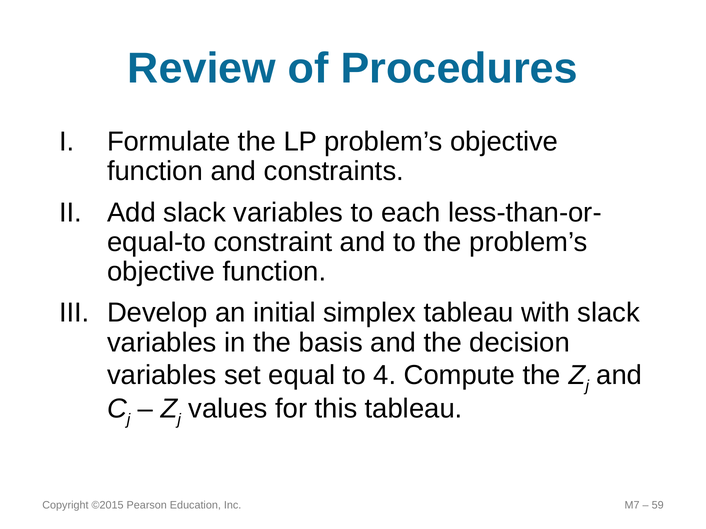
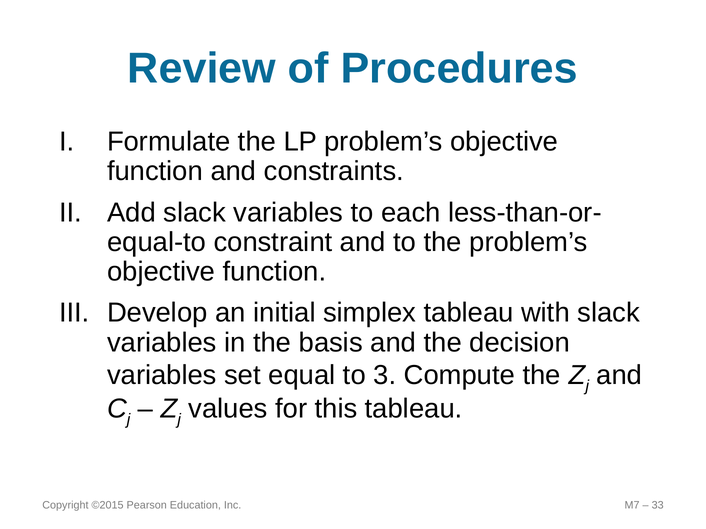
4: 4 -> 3
59: 59 -> 33
